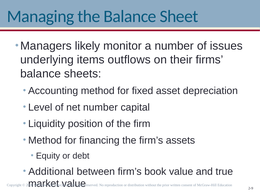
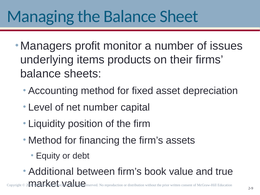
likely: likely -> profit
outflows: outflows -> products
